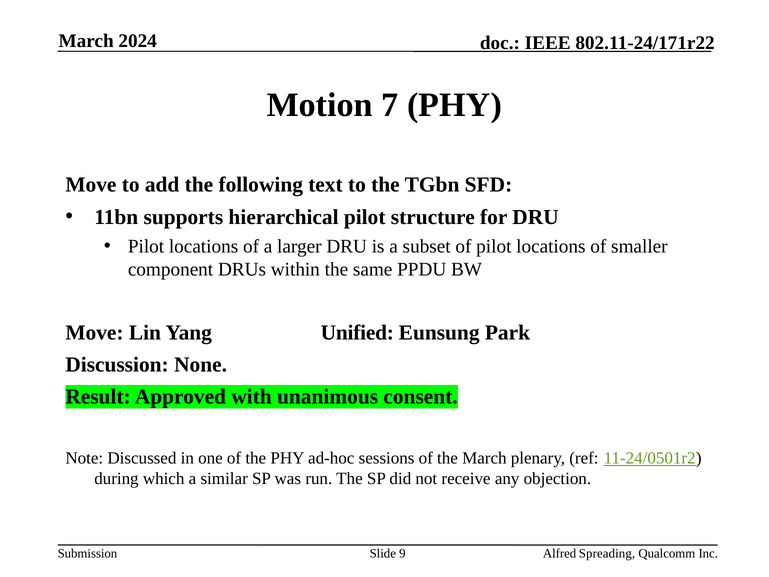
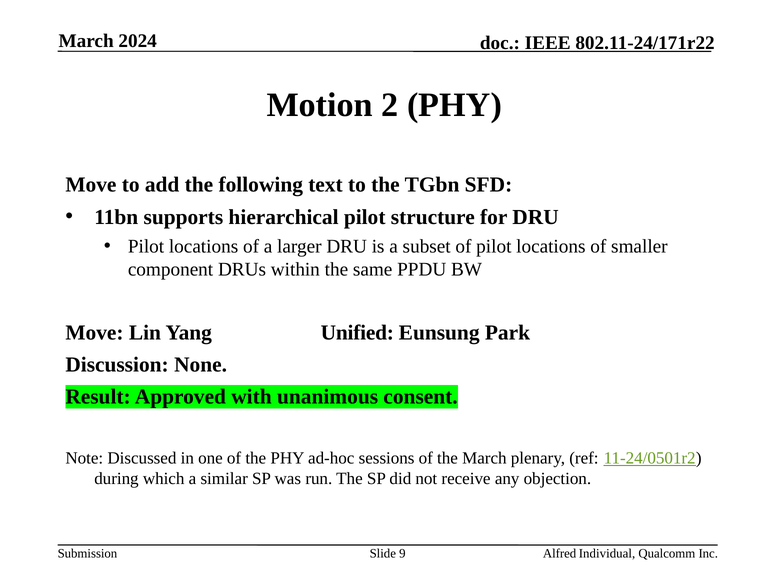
7: 7 -> 2
Spreading: Spreading -> Individual
